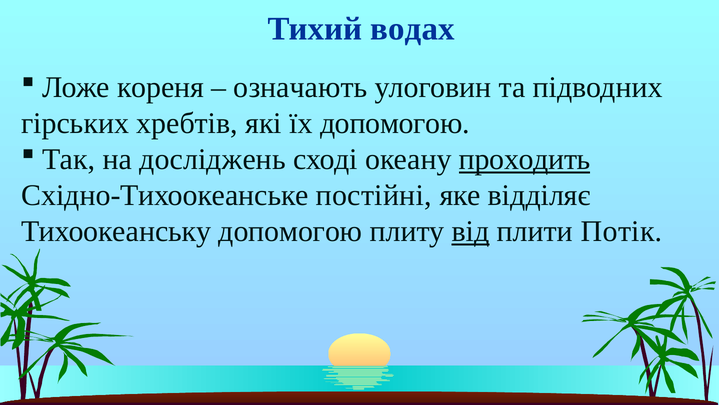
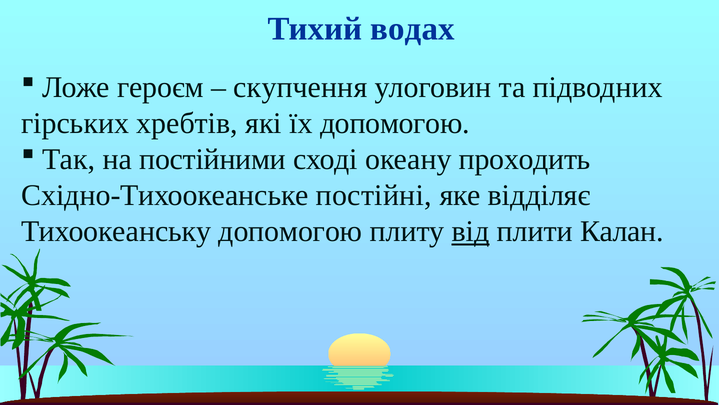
кореня: кореня -> героєм
означають: означають -> скупчення
досліджень: досліджень -> постійними
проходить underline: present -> none
Потік: Потік -> Калан
